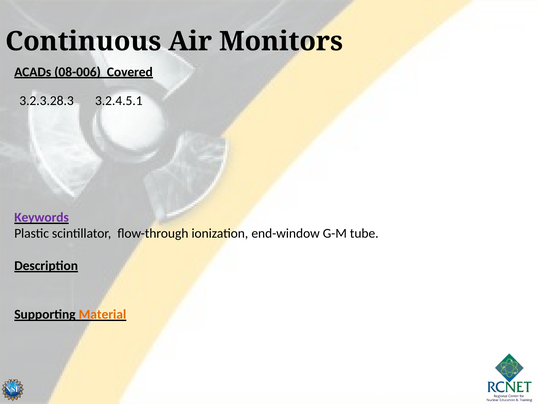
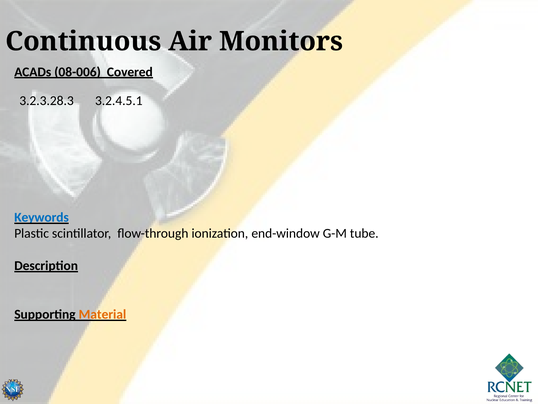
Keywords colour: purple -> blue
